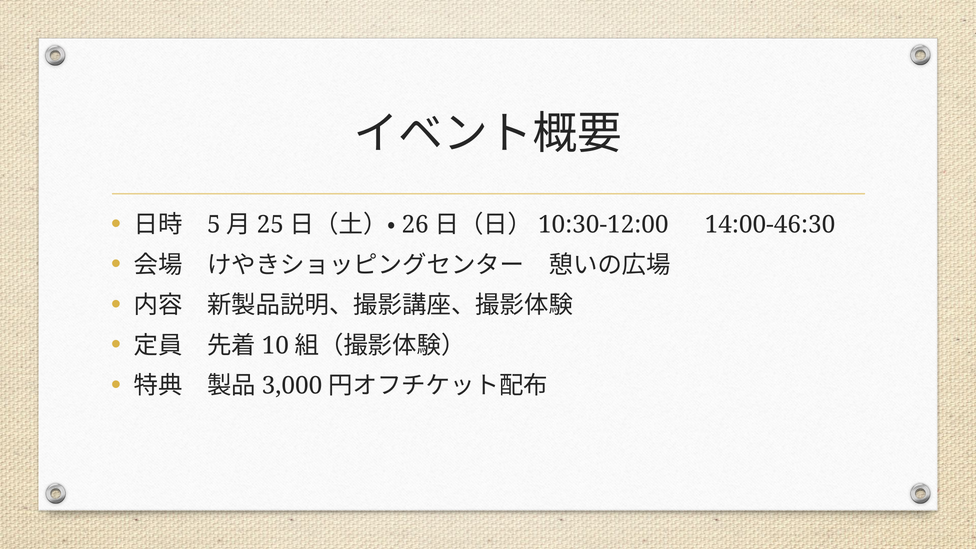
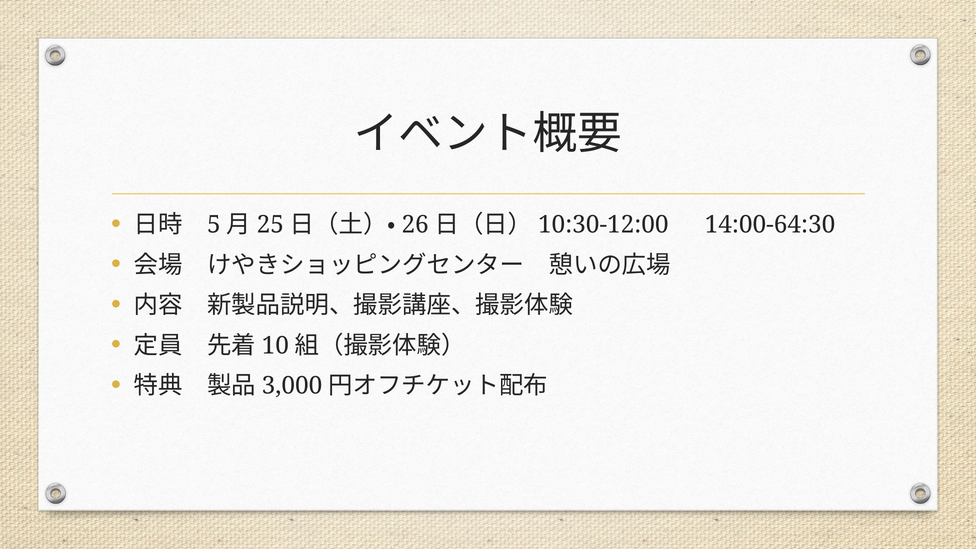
14:00-46:30: 14:00-46:30 -> 14:00-64:30
